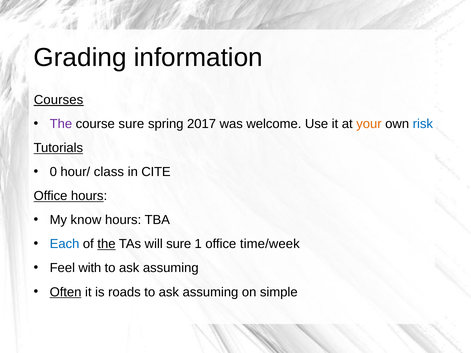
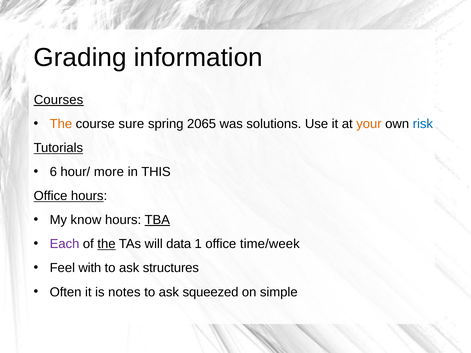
The at (61, 124) colour: purple -> orange
2017: 2017 -> 2065
welcome: welcome -> solutions
0: 0 -> 6
class: class -> more
CITE: CITE -> THIS
TBA underline: none -> present
Each colour: blue -> purple
will sure: sure -> data
assuming at (171, 268): assuming -> structures
Often underline: present -> none
roads: roads -> notes
assuming at (210, 292): assuming -> squeezed
